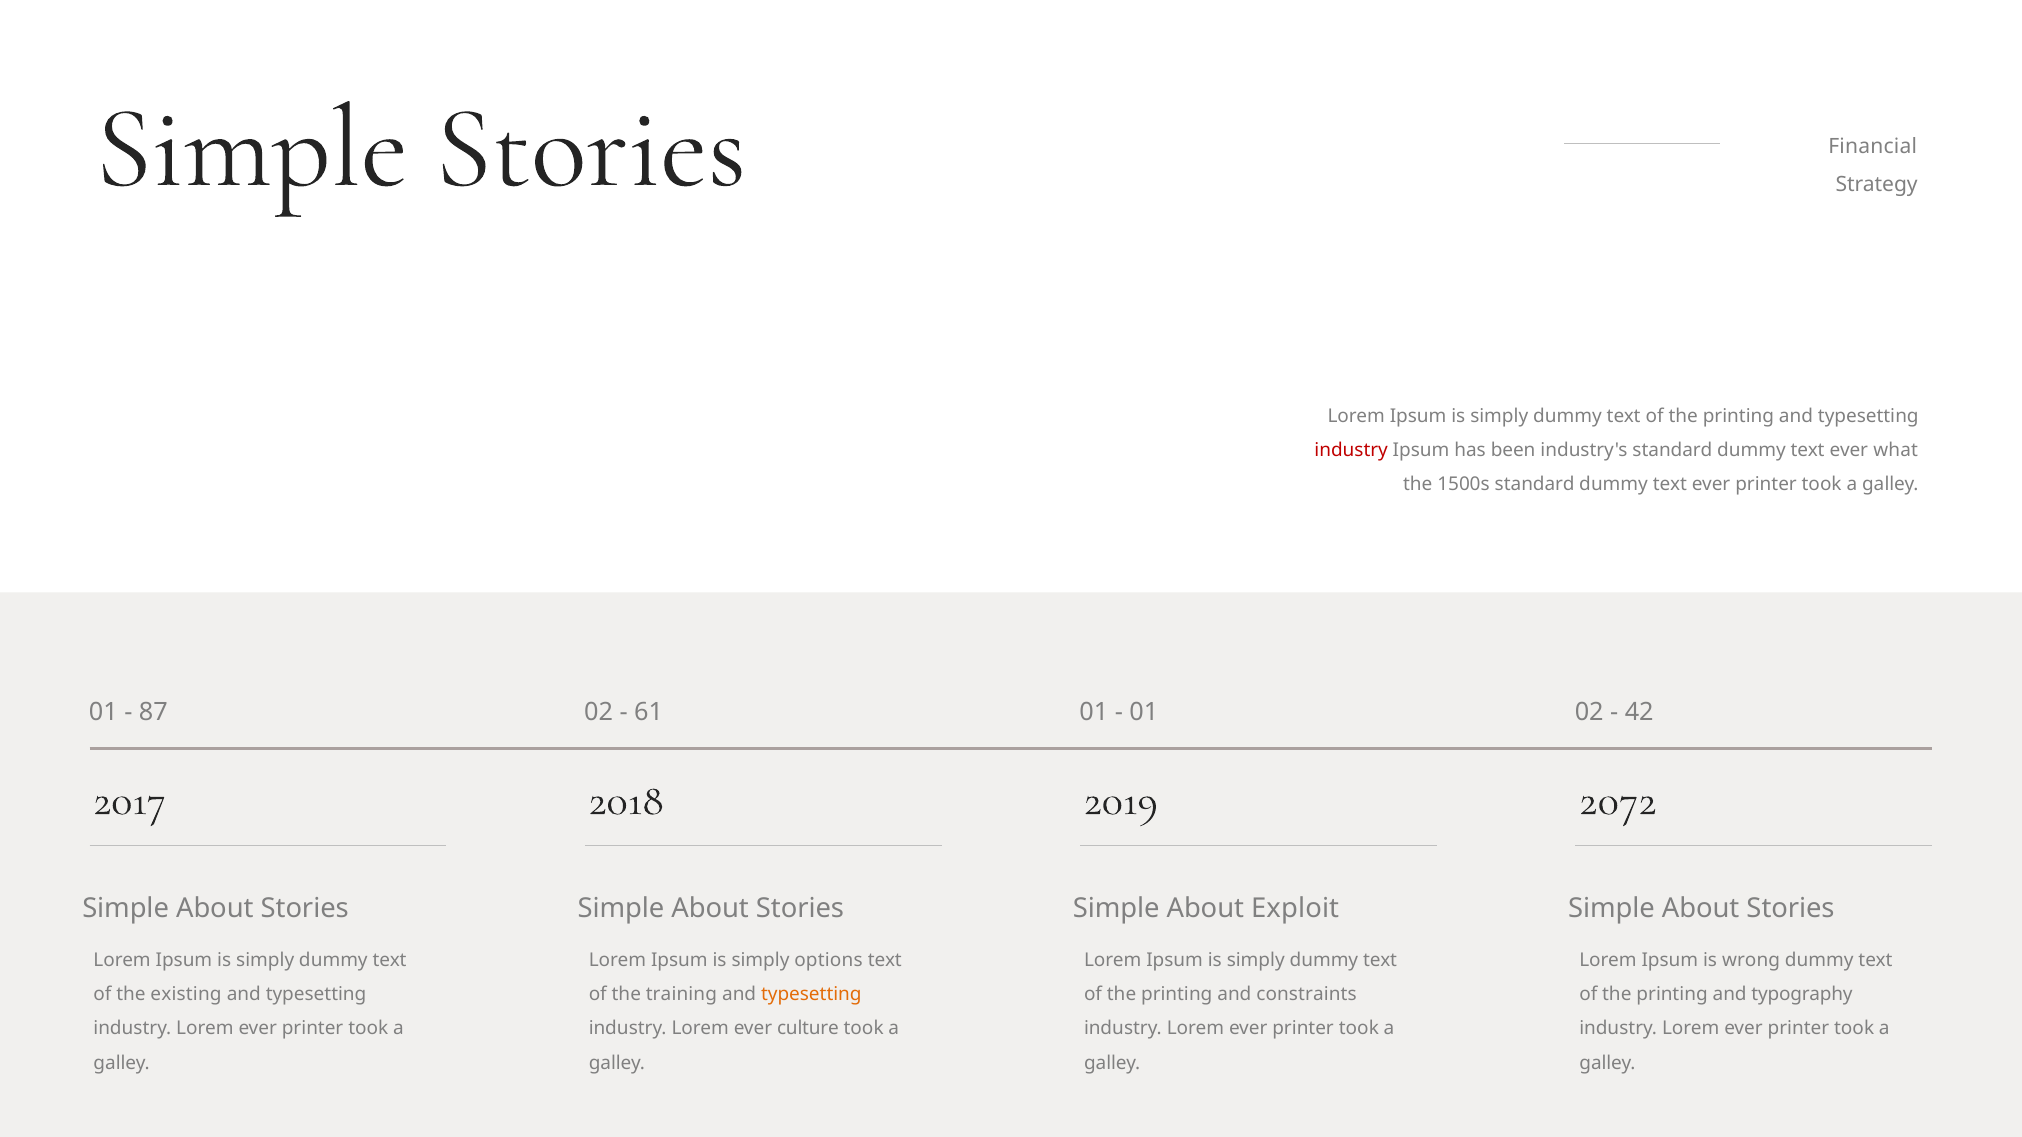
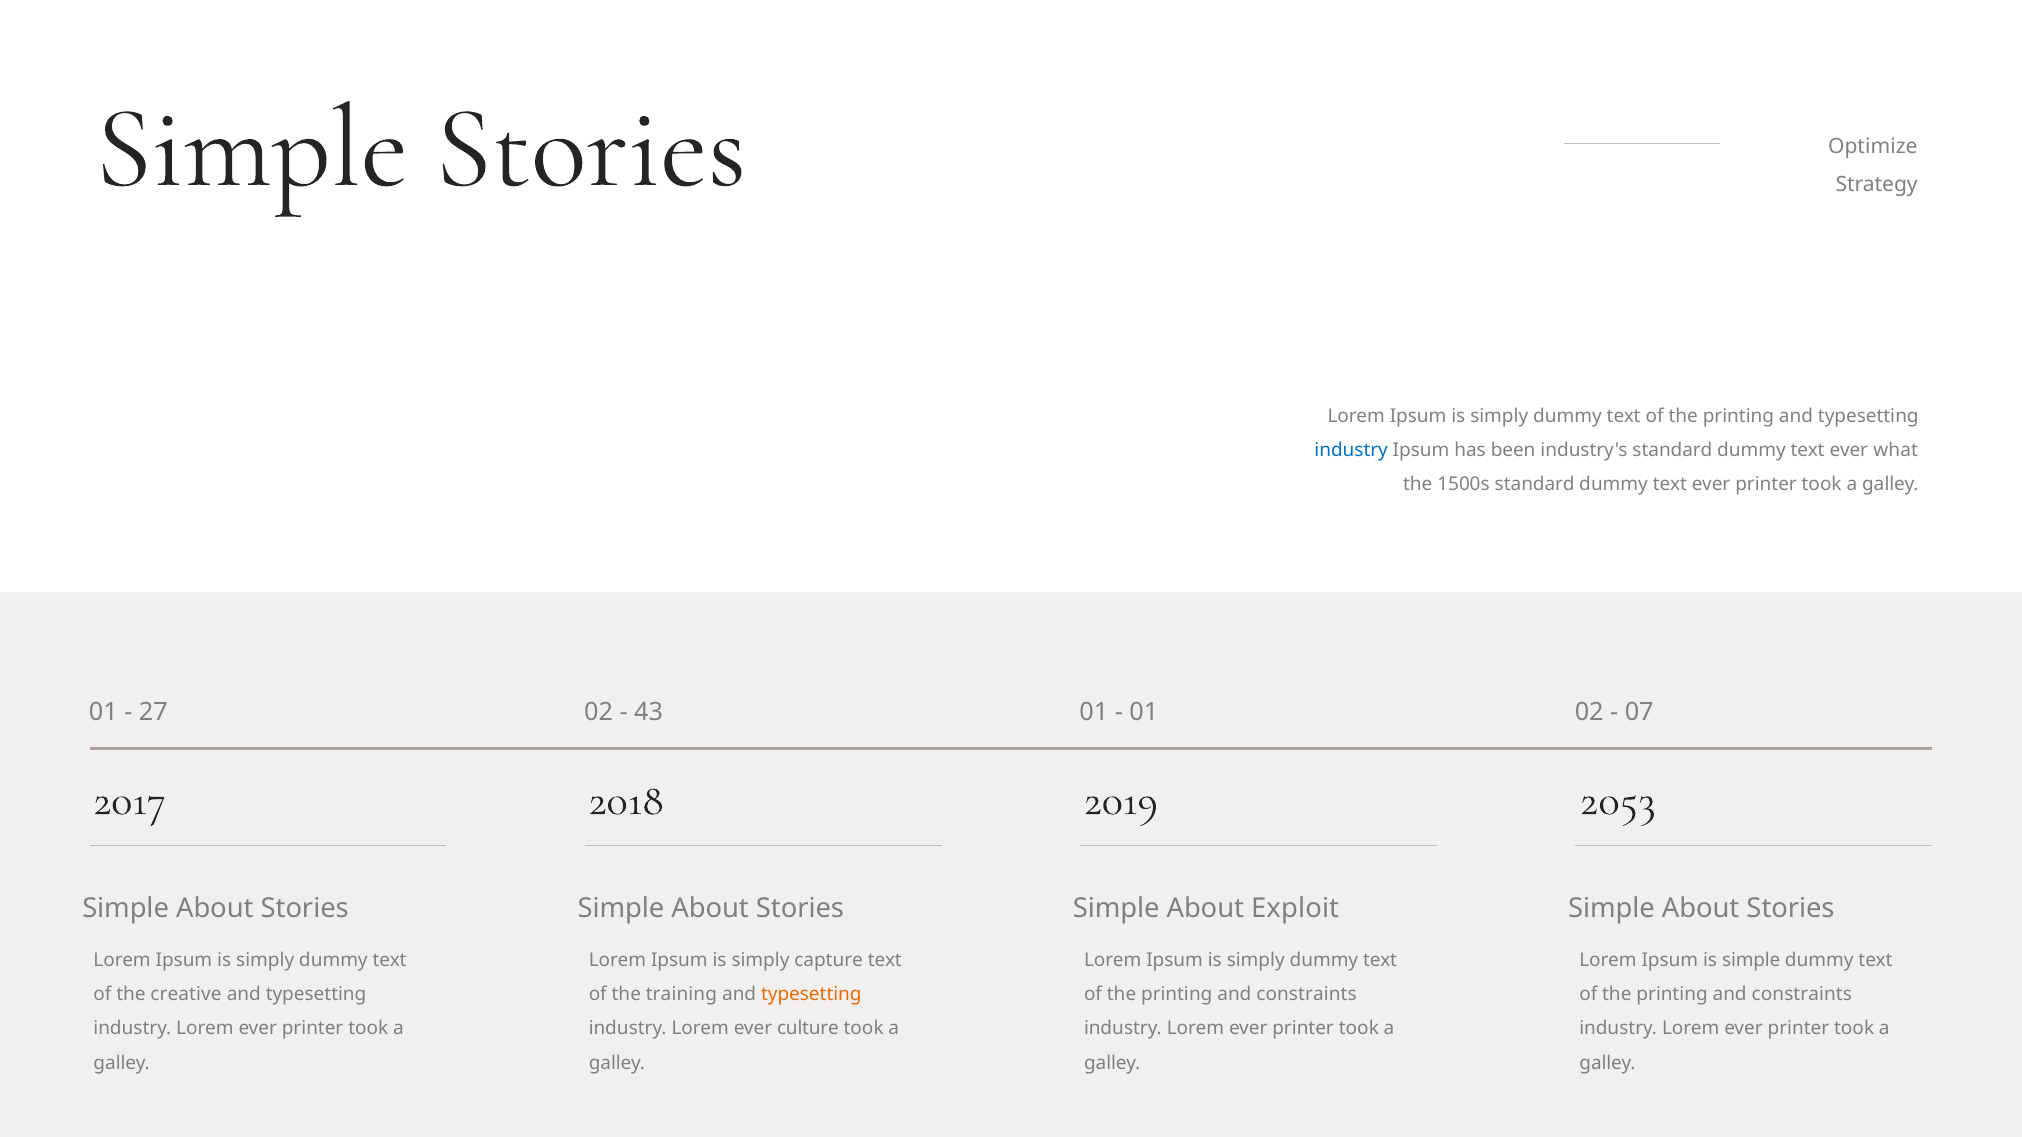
Financial: Financial -> Optimize
industry at (1351, 450) colour: red -> blue
87: 87 -> 27
61: 61 -> 43
42: 42 -> 07
2072: 2072 -> 2053
options: options -> capture
is wrong: wrong -> simple
existing: existing -> creative
typography at (1802, 995): typography -> constraints
